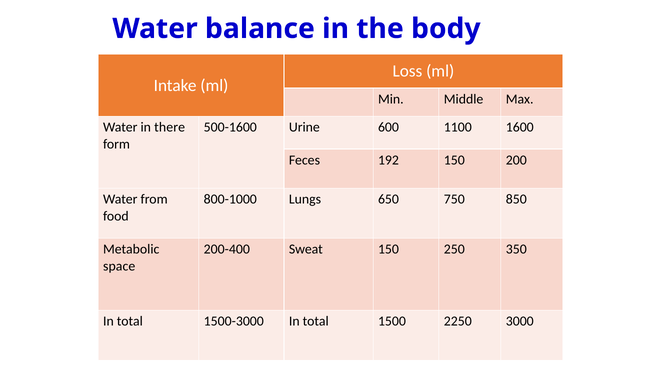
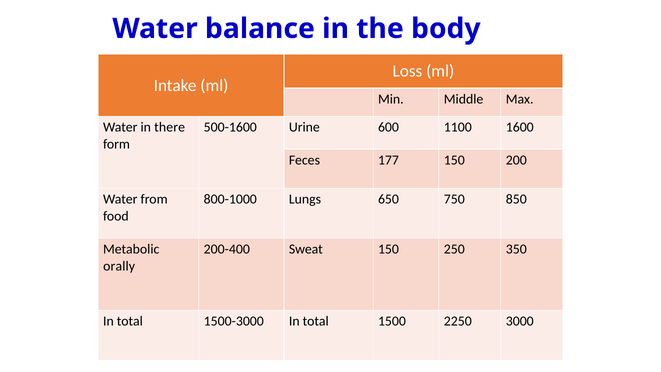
192: 192 -> 177
space: space -> orally
